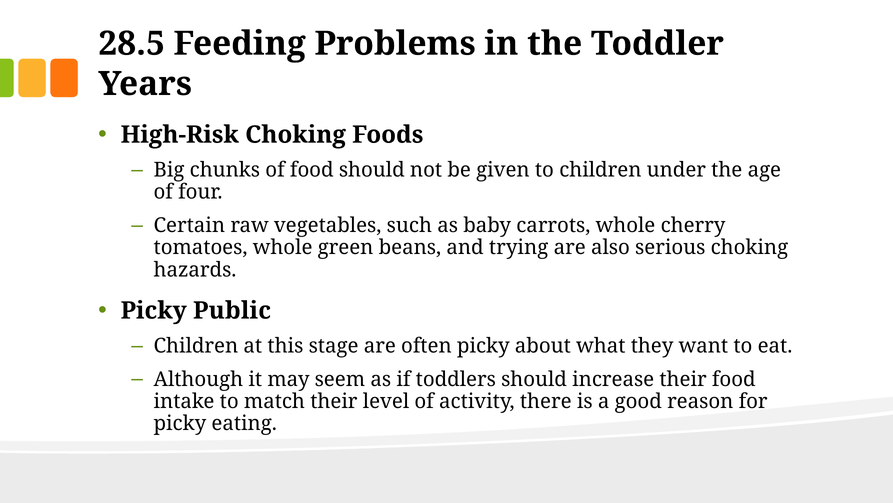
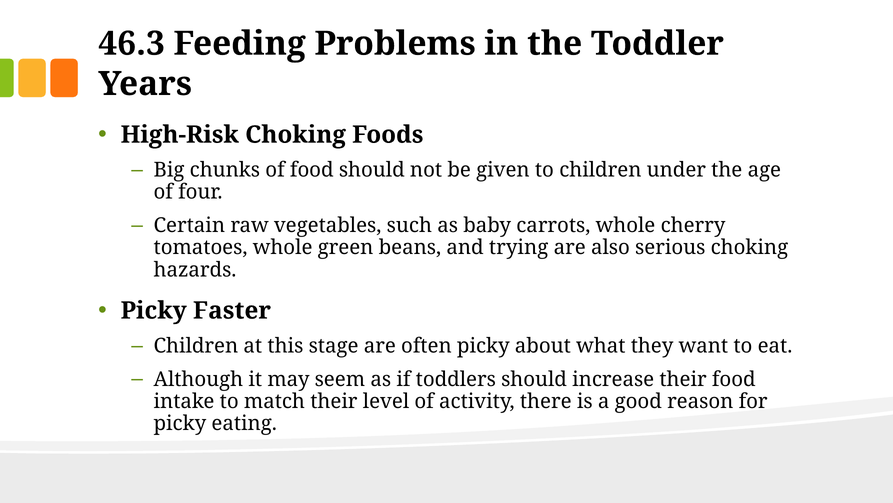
28.5: 28.5 -> 46.3
Public: Public -> Faster
